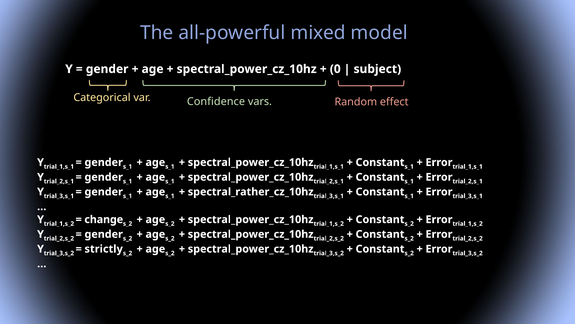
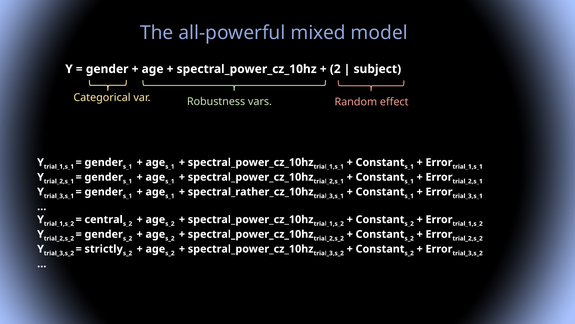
0: 0 -> 2
Confidence: Confidence -> Robustness
change: change -> central
